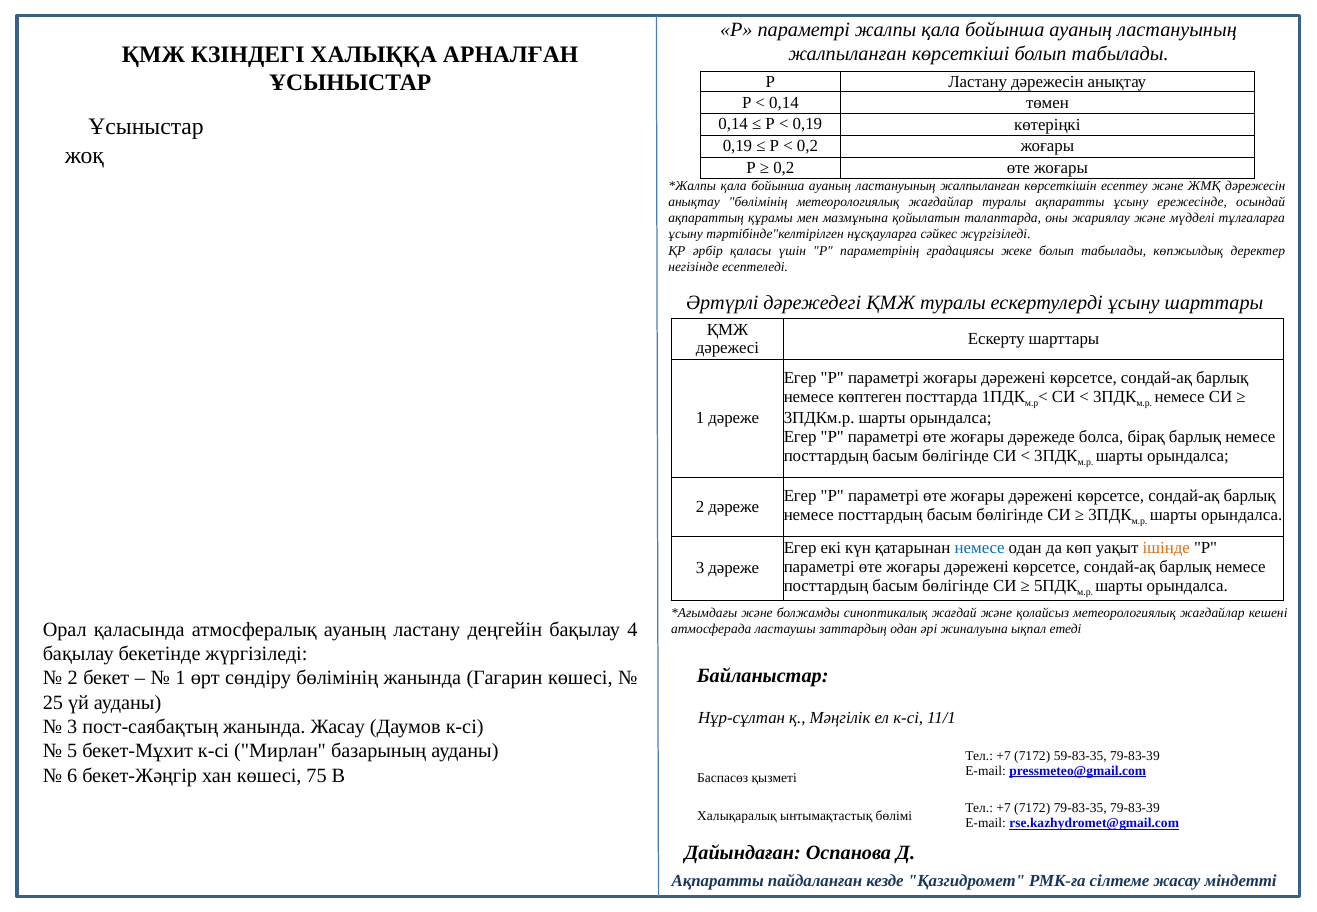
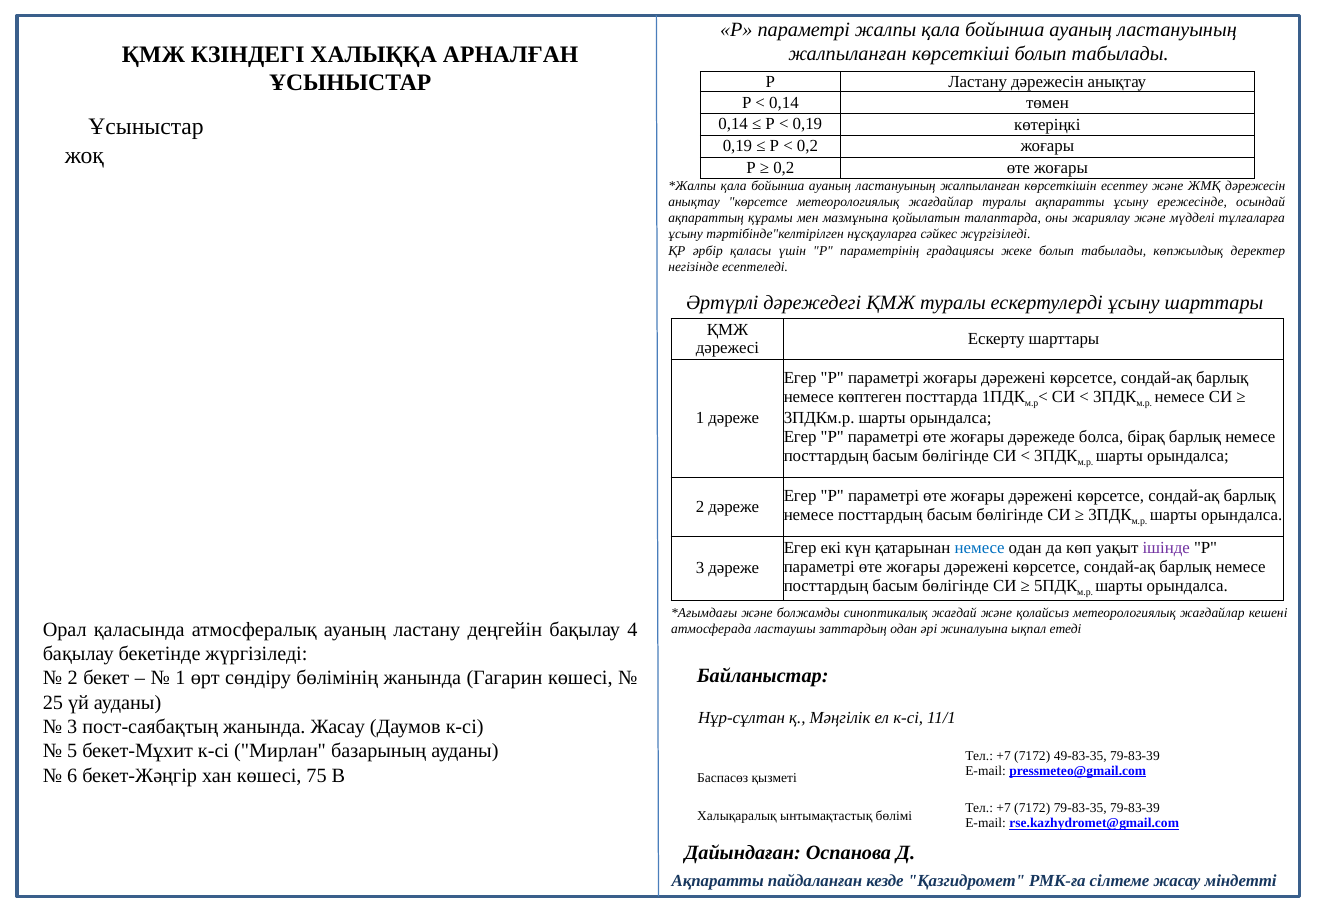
анықтау бөлімінің: бөлімінің -> көрсетсе
ішінде colour: orange -> purple
59-83-35: 59-83-35 -> 49-83-35
